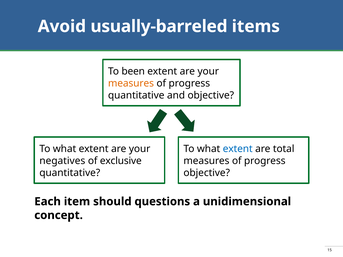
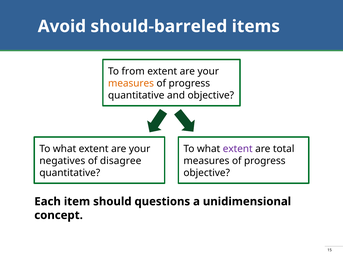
usually-barreled: usually-barreled -> should-barreled
been: been -> from
extent at (238, 149) colour: blue -> purple
exclusive: exclusive -> disagree
